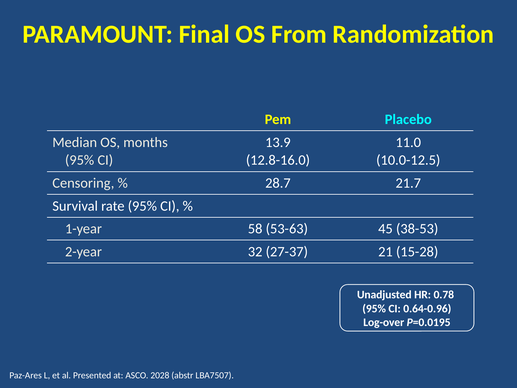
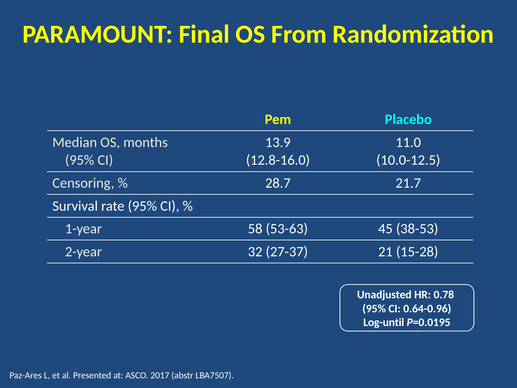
Log-over: Log-over -> Log-until
2028: 2028 -> 2017
